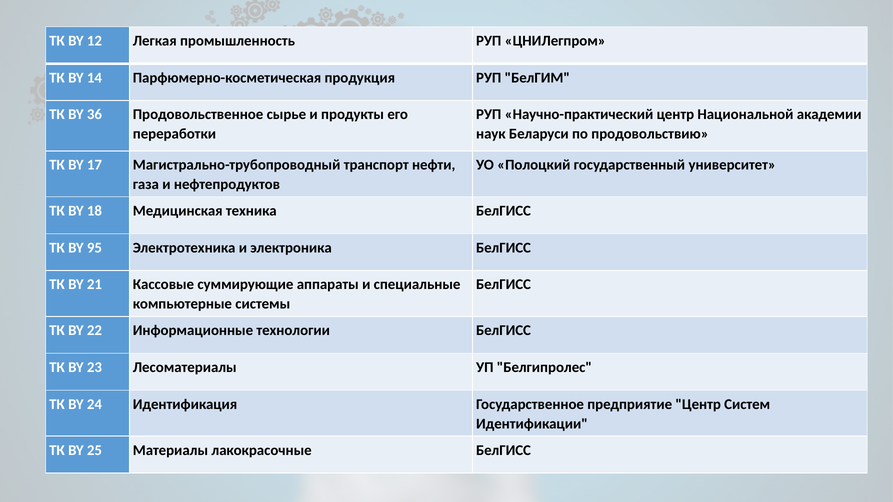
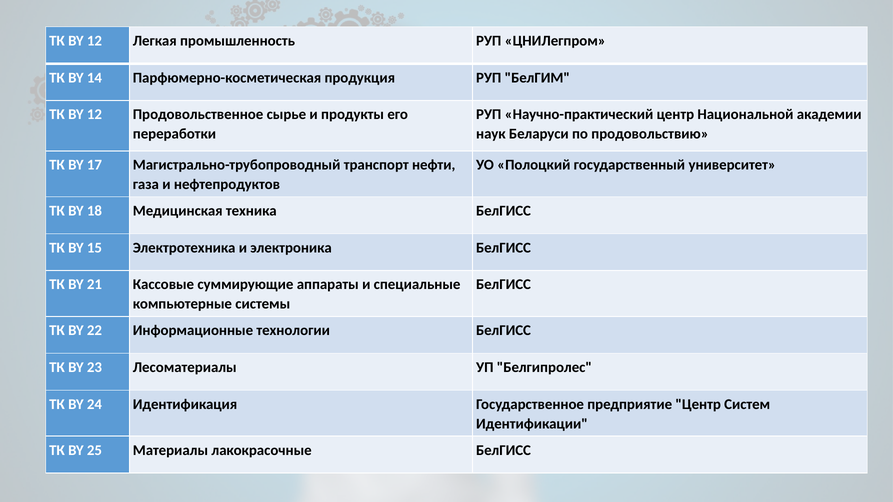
36 at (94, 115): 36 -> 12
95: 95 -> 15
